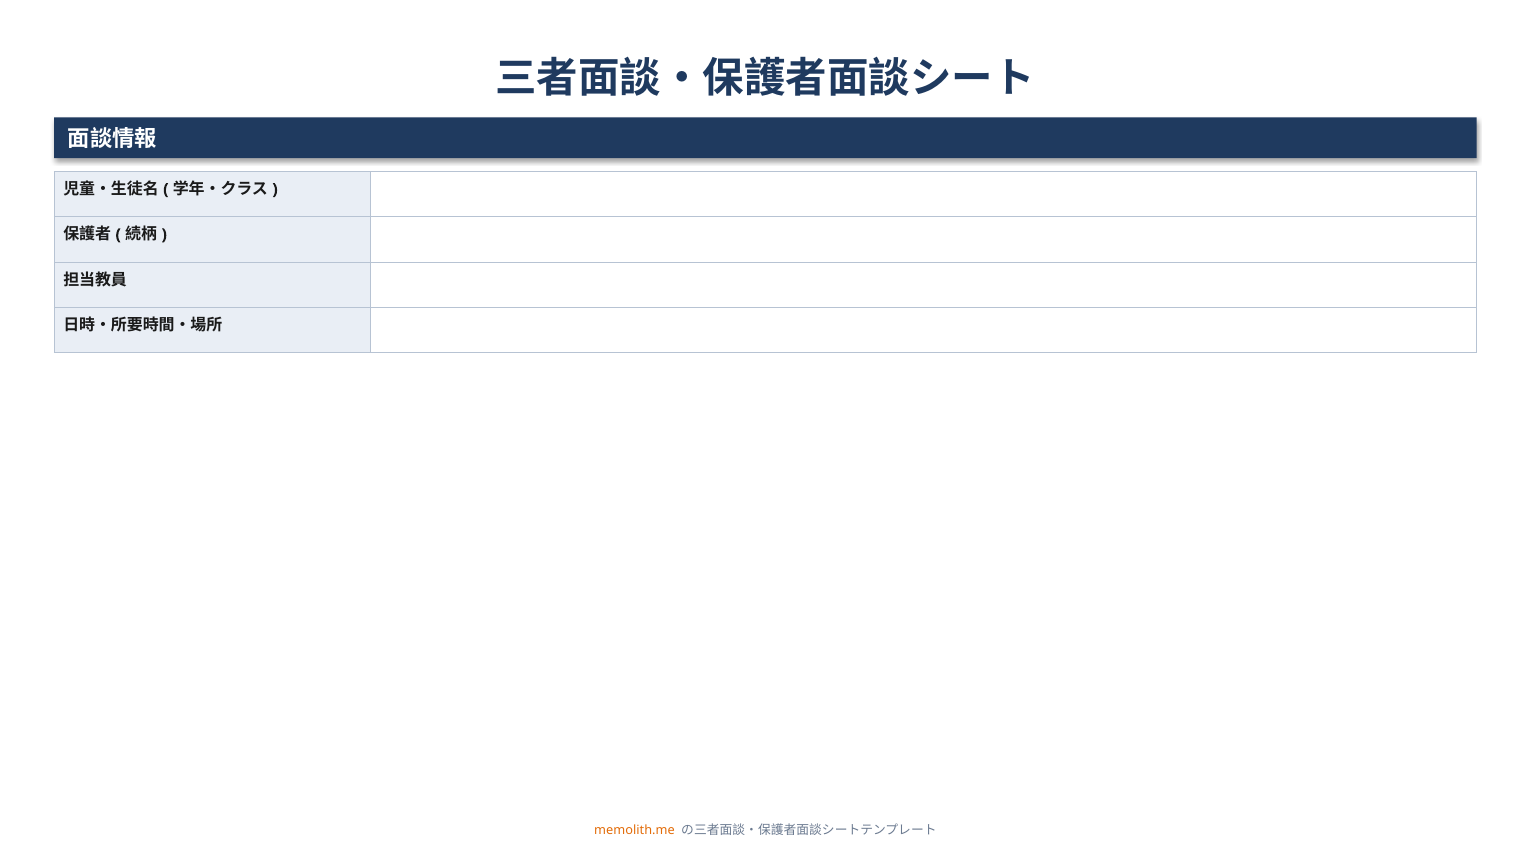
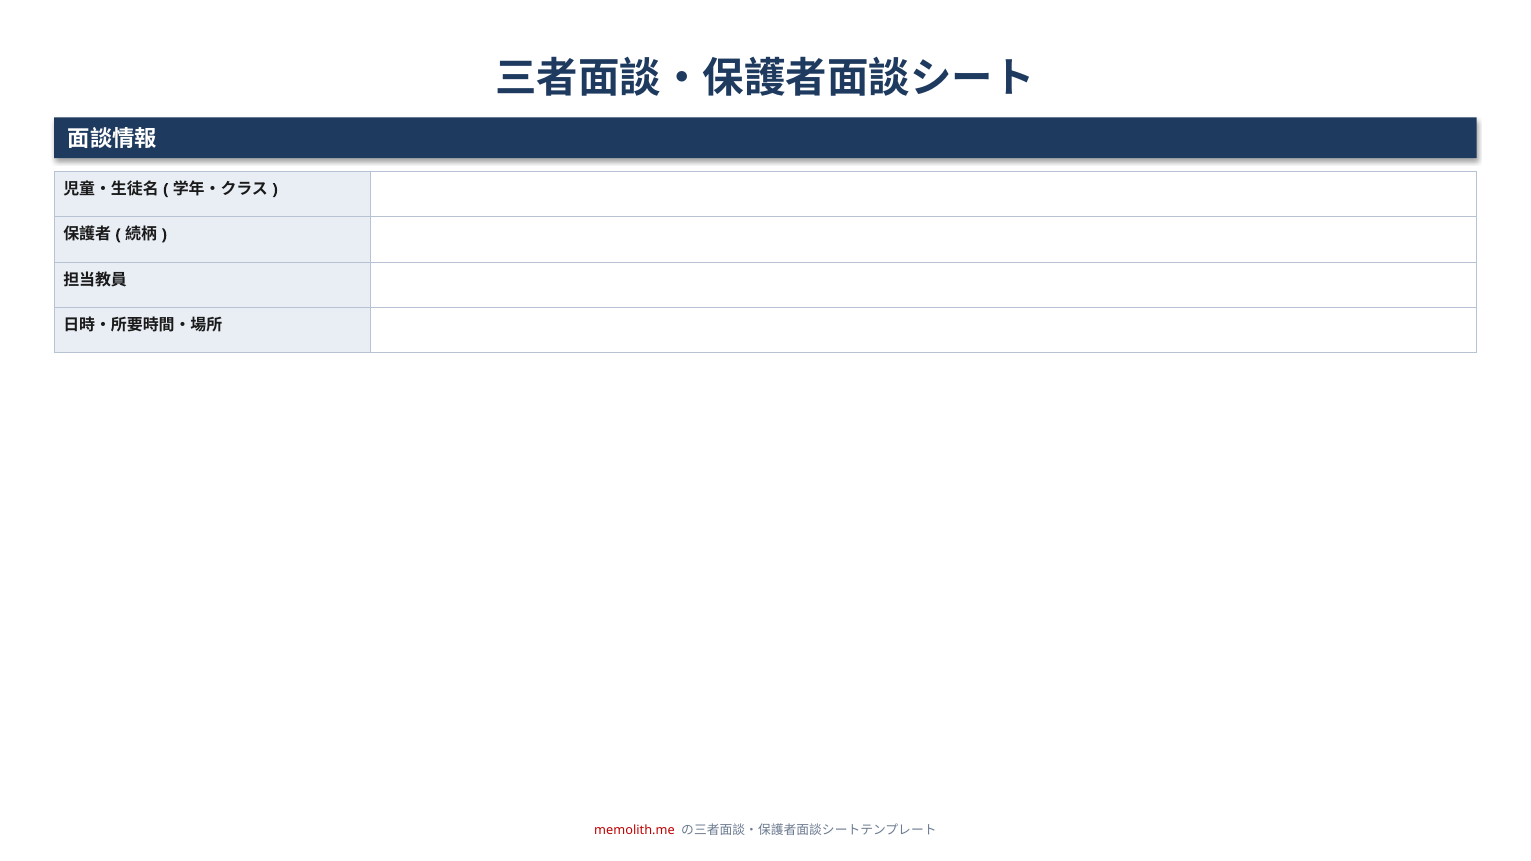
memolith.me colour: orange -> red
